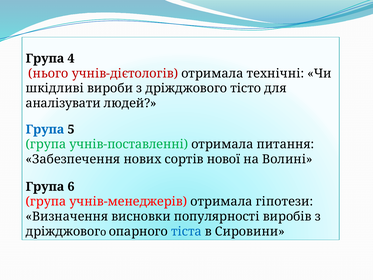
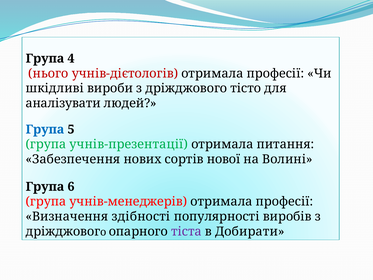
учнів-дієтологів отримала технічні: технічні -> професії
учнів-поставленні: учнів-поставленні -> учнів-презентації
учнів-менеджерів отримала гіпотези: гіпотези -> професії
висновки: висновки -> здібності
тіста colour: blue -> purple
Сировини: Сировини -> Добирати
